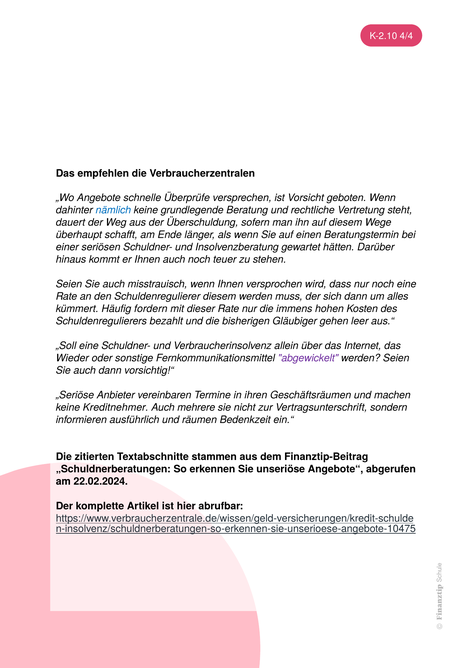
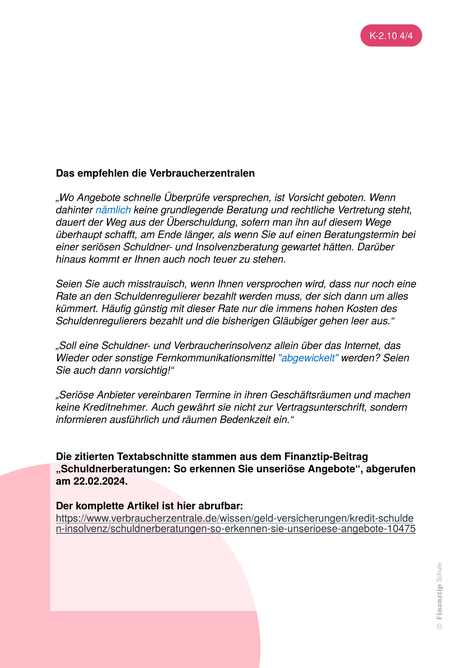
Schuldenregulierer diesem: diesem -> bezahlt
fordern: fordern -> günstig
abgewickelt colour: purple -> blue
mehrere: mehrere -> gewährt
